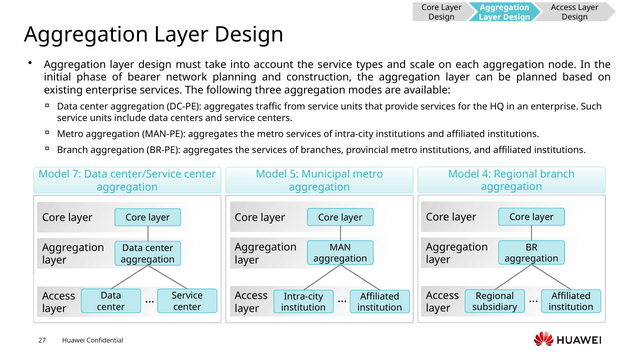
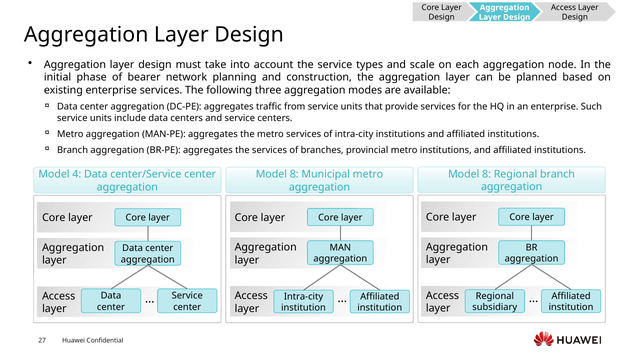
4 at (487, 174): 4 -> 8
7: 7 -> 4
5 at (294, 174): 5 -> 8
